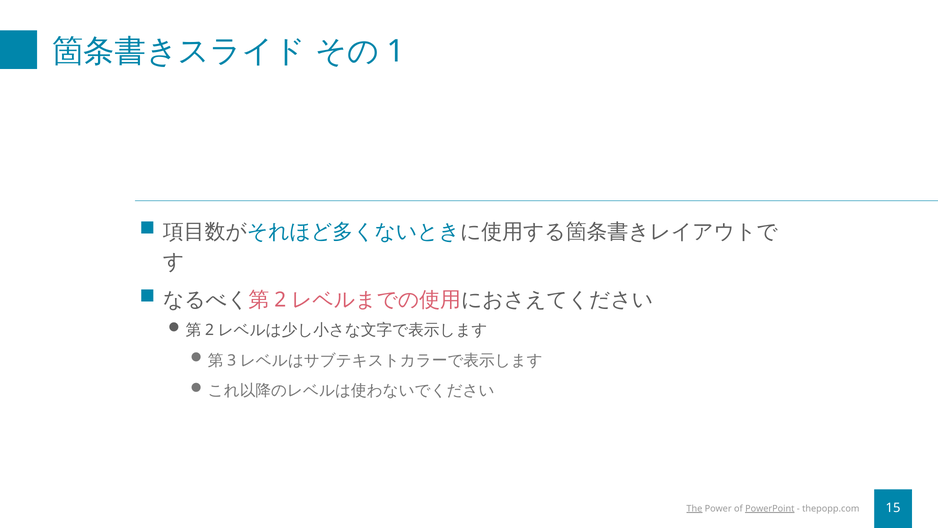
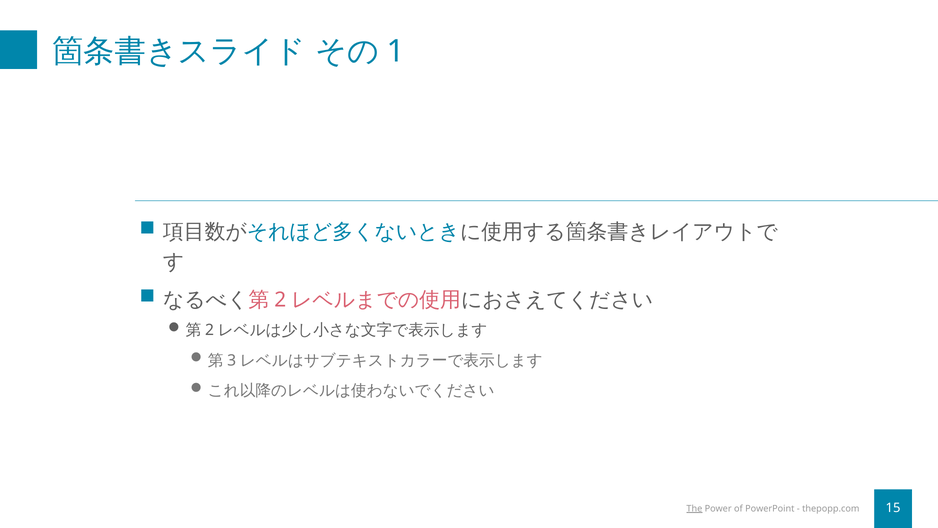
PowerPoint underline: present -> none
